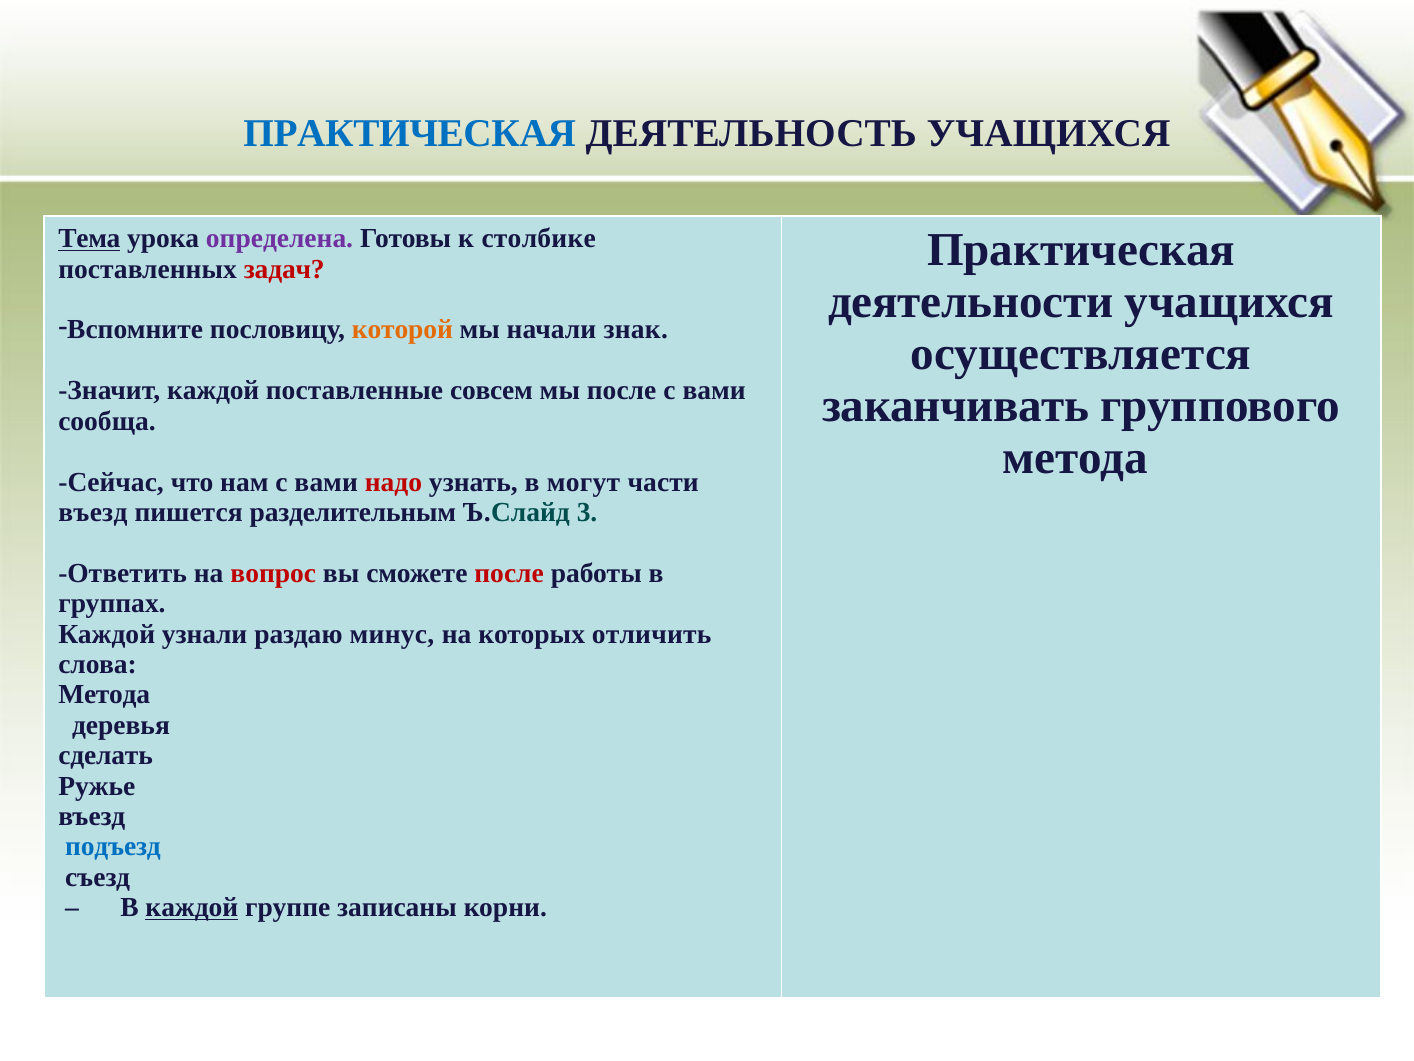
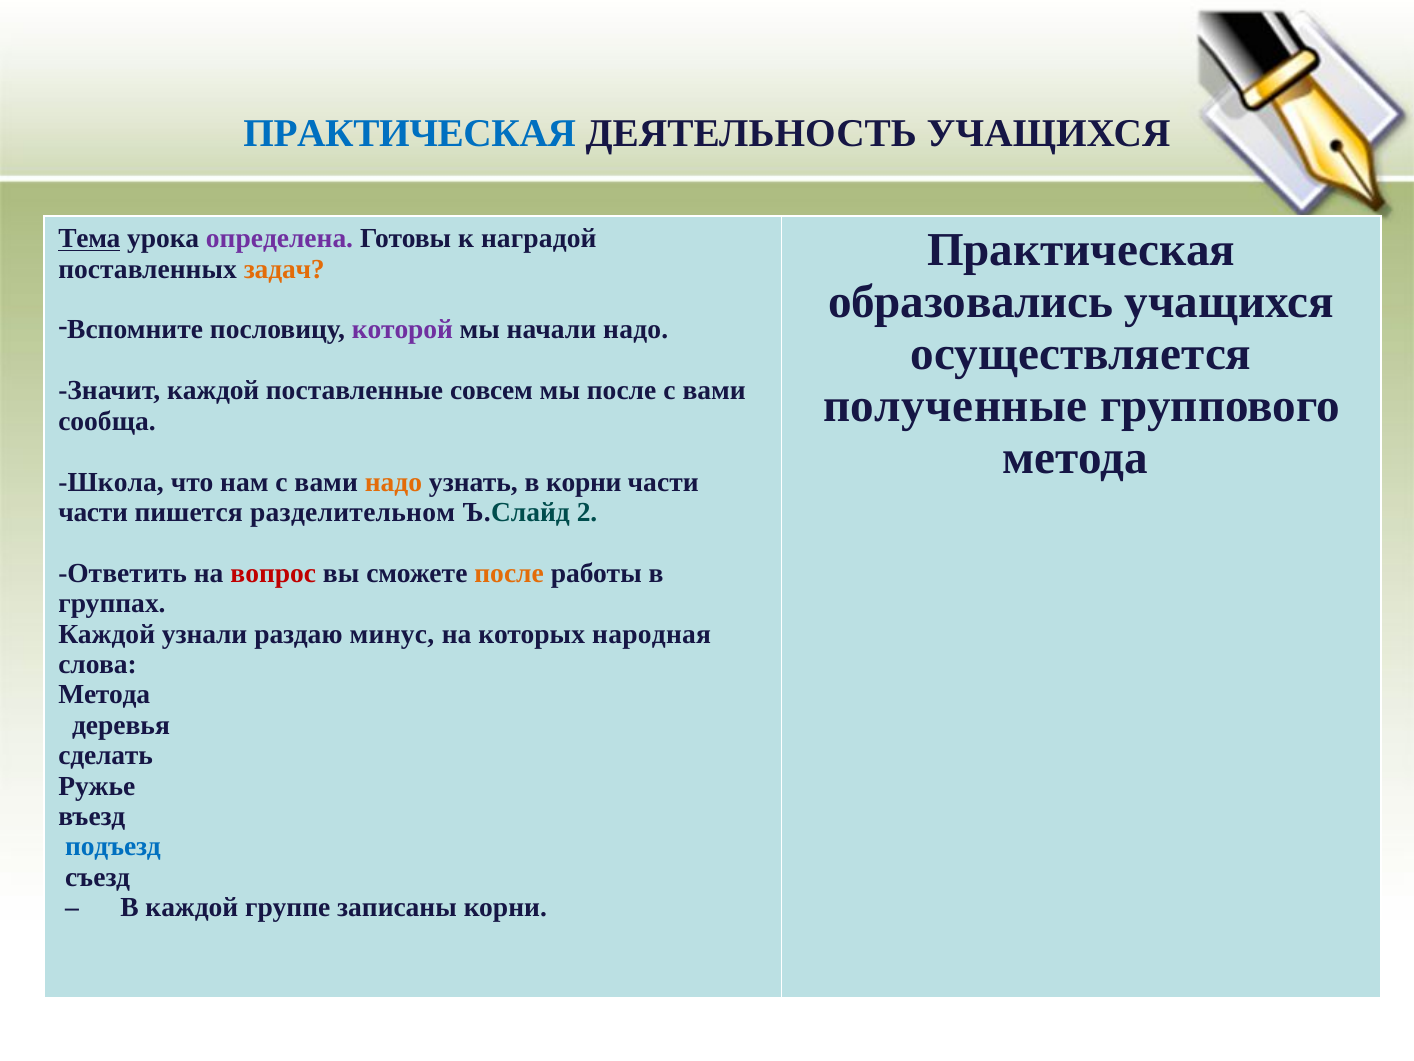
столбике: столбике -> наградой
задач colour: red -> orange
деятельности: деятельности -> образовались
которой colour: orange -> purple
начали знак: знак -> надо
заканчивать: заканчивать -> полученные
Сейчас: Сейчас -> Школа
надо at (394, 482) colour: red -> orange
в могут: могут -> корни
въезд at (93, 512): въезд -> части
разделительным: разделительным -> разделительном
3: 3 -> 2
после at (509, 573) colour: red -> orange
отличить: отличить -> народная
каждой at (192, 907) underline: present -> none
